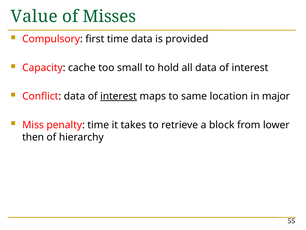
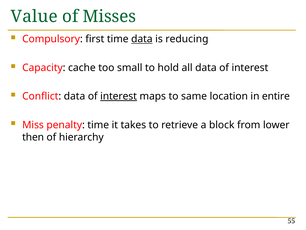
data at (142, 39) underline: none -> present
provided: provided -> reducing
major: major -> entire
